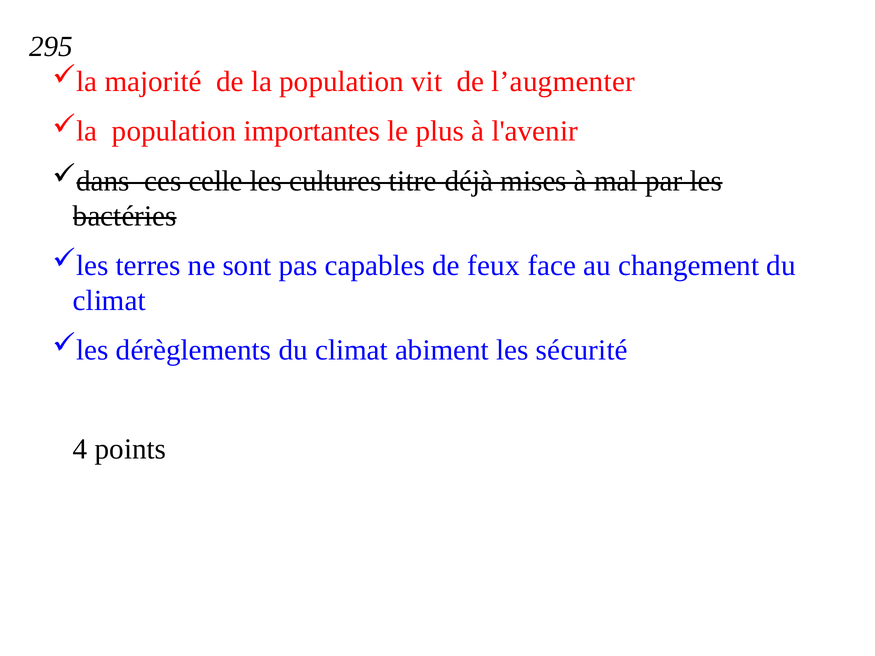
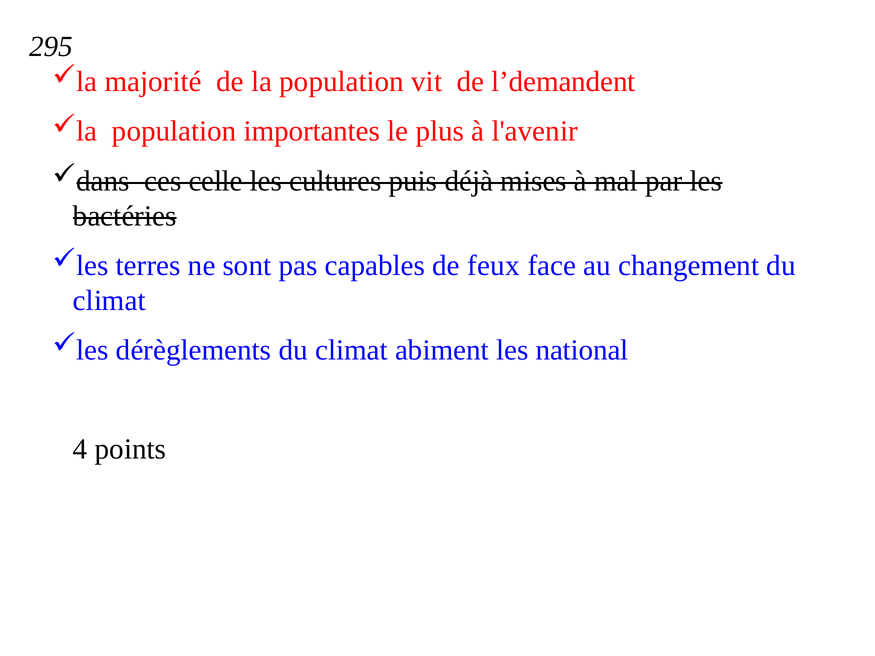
l’augmenter: l’augmenter -> l’demandent
titre: titre -> puis
sécurité: sécurité -> national
